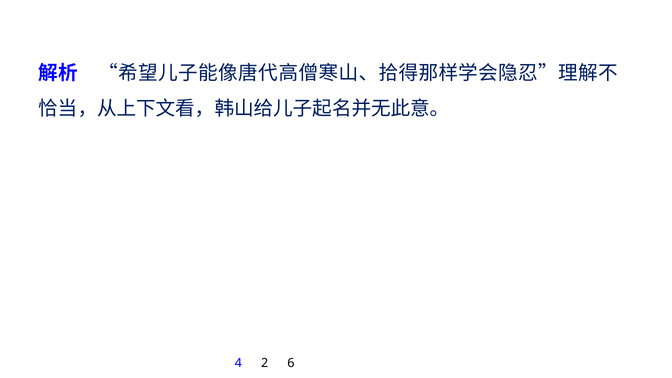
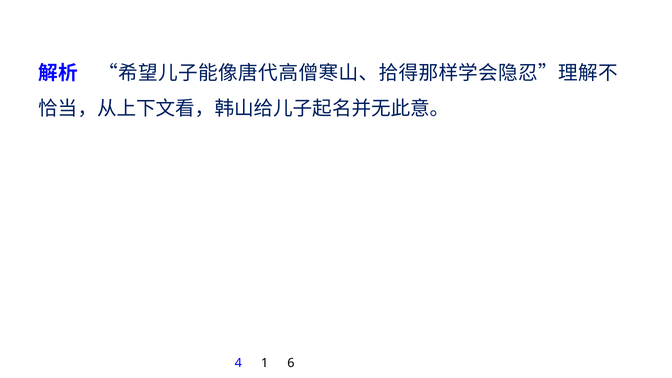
2: 2 -> 1
